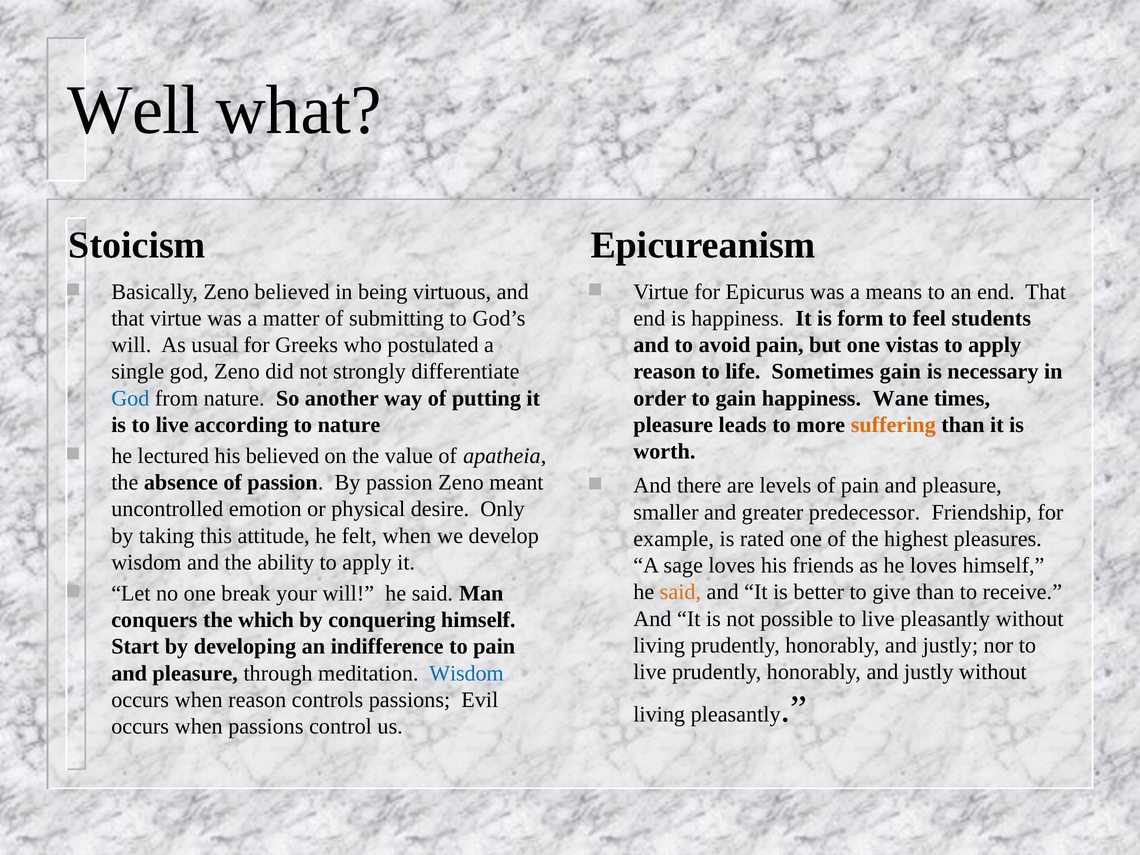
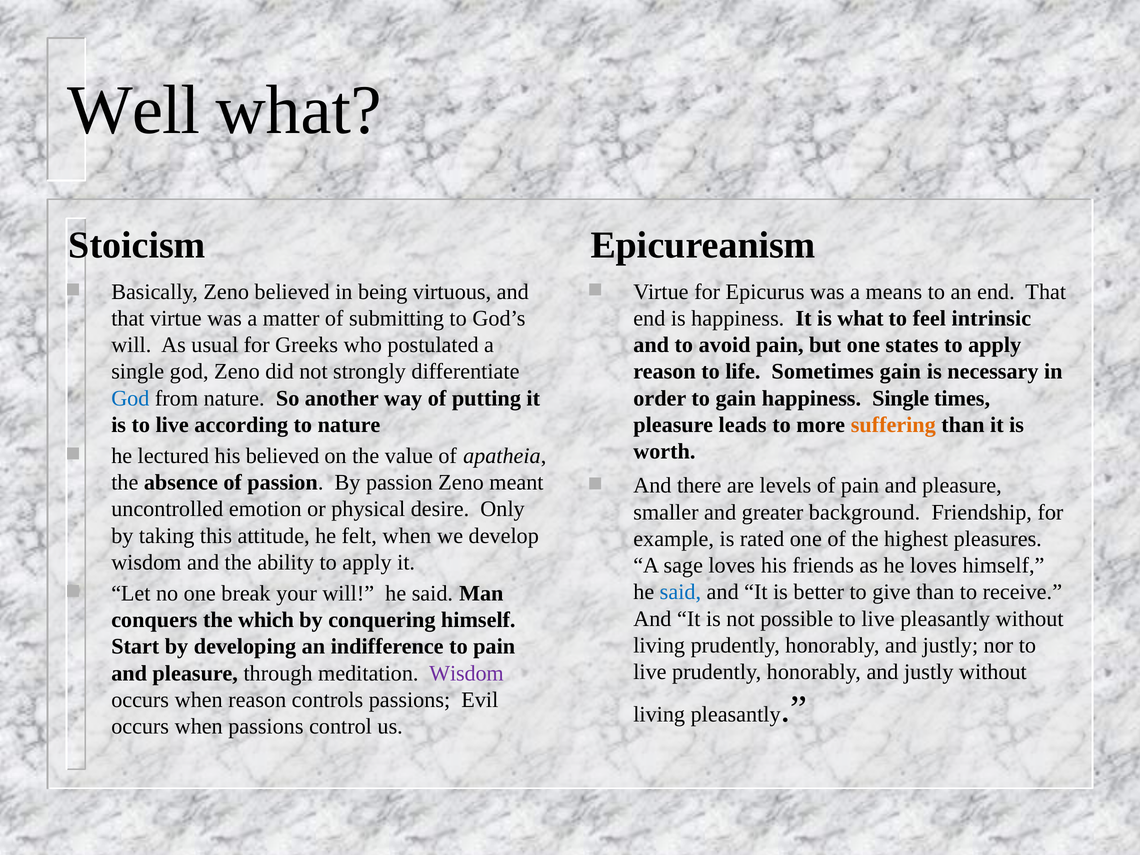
is form: form -> what
students: students -> intrinsic
vistas: vistas -> states
happiness Wane: Wane -> Single
predecessor: predecessor -> background
said at (680, 592) colour: orange -> blue
Wisdom at (466, 673) colour: blue -> purple
